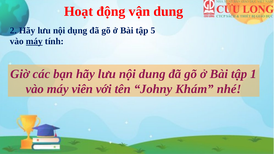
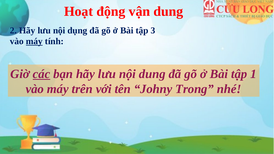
5: 5 -> 3
các underline: none -> present
viên: viên -> trên
Khám: Khám -> Trong
